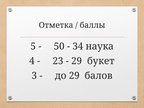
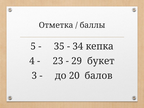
50: 50 -> 35
наука: наука -> кепка
до 29: 29 -> 20
